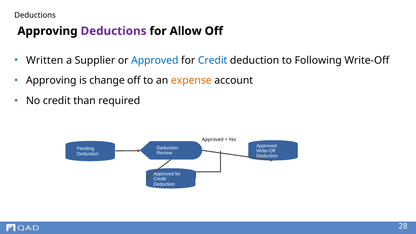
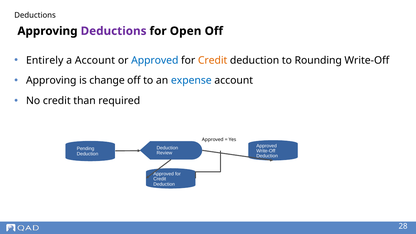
Allow: Allow -> Open
Written: Written -> Entirely
a Supplier: Supplier -> Account
Credit at (213, 60) colour: blue -> orange
Following: Following -> Rounding
expense colour: orange -> blue
